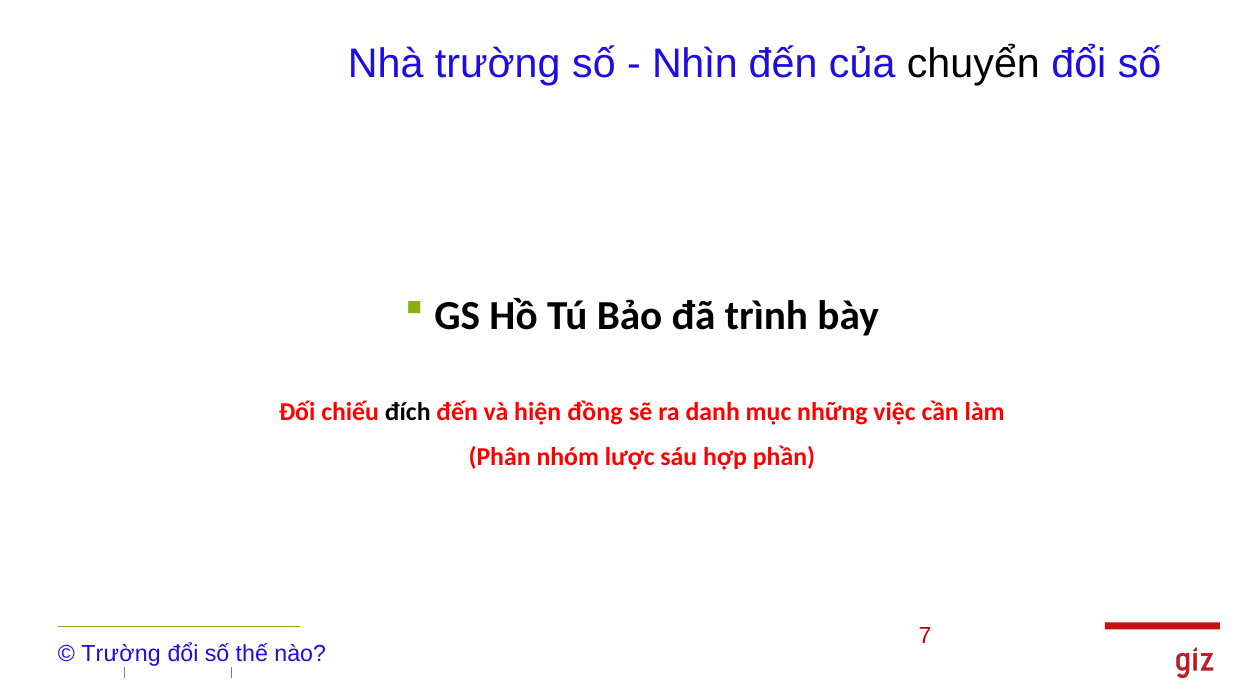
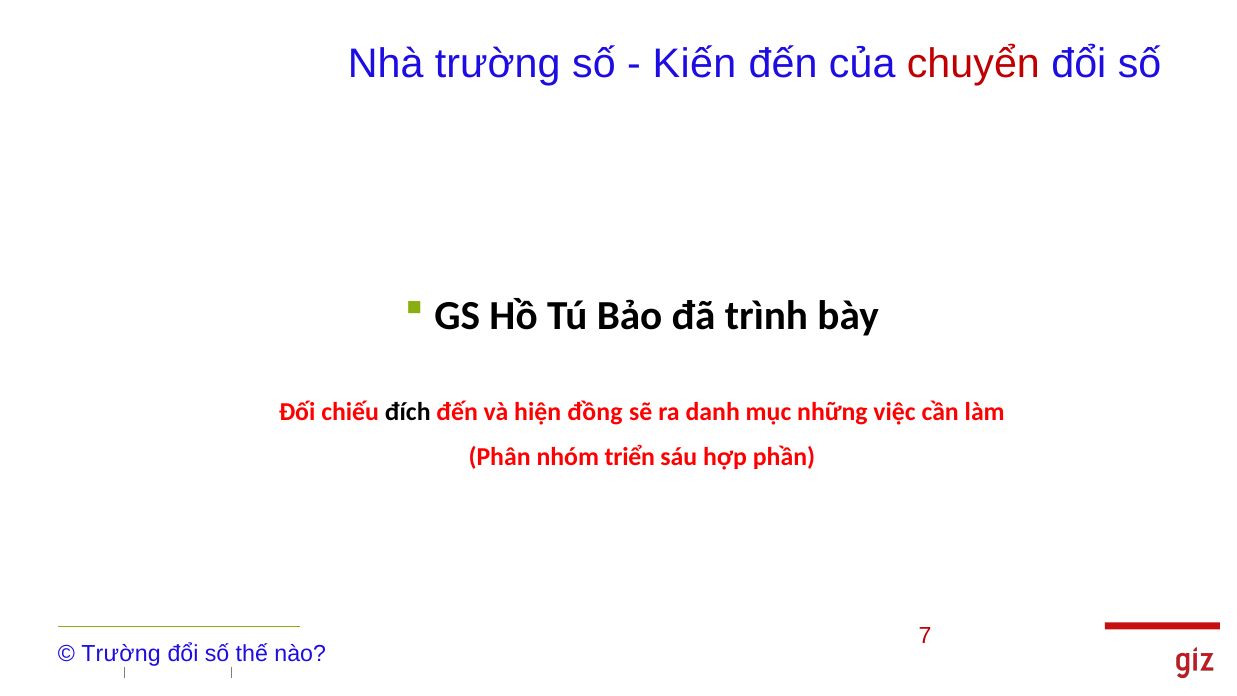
Nhìn: Nhìn -> Kiến
chuyển colour: black -> red
lược: lược -> triển
